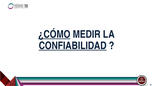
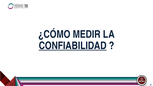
¿CÓMO underline: present -> none
